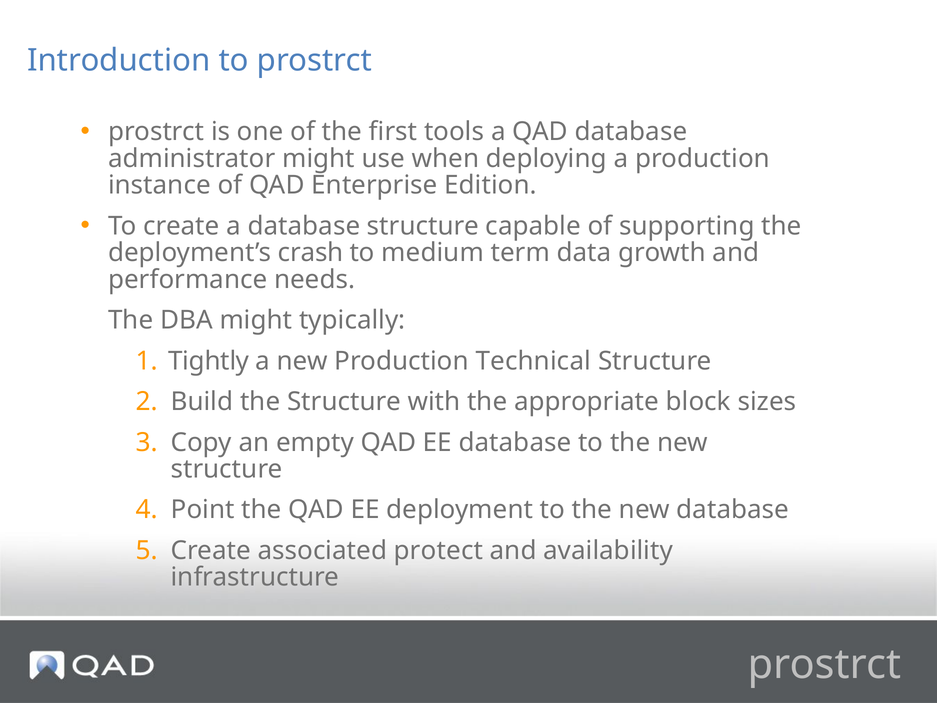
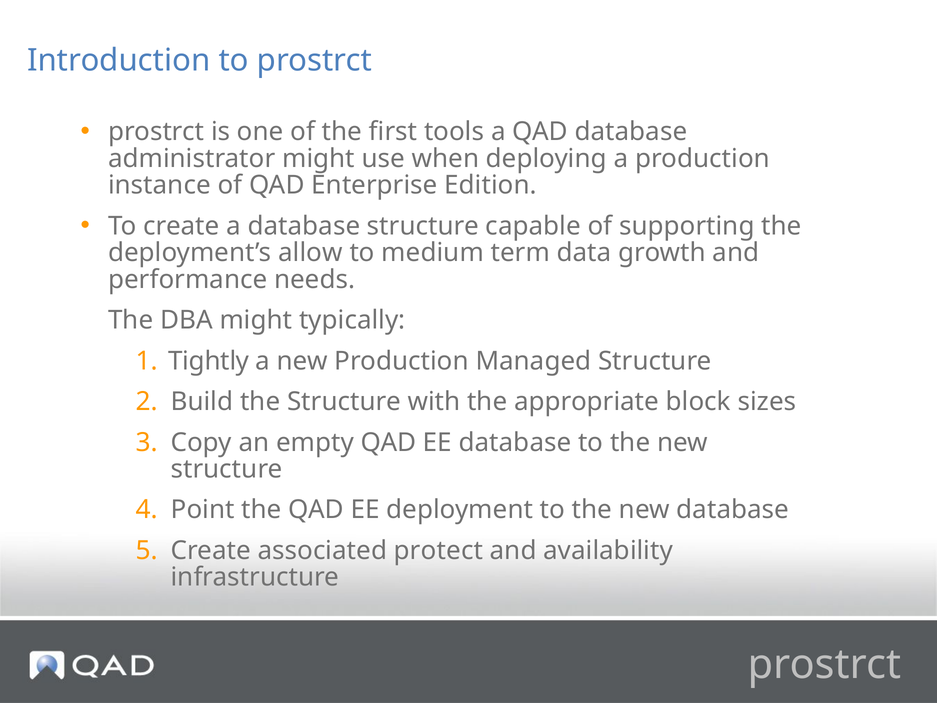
crash: crash -> allow
Technical: Technical -> Managed
